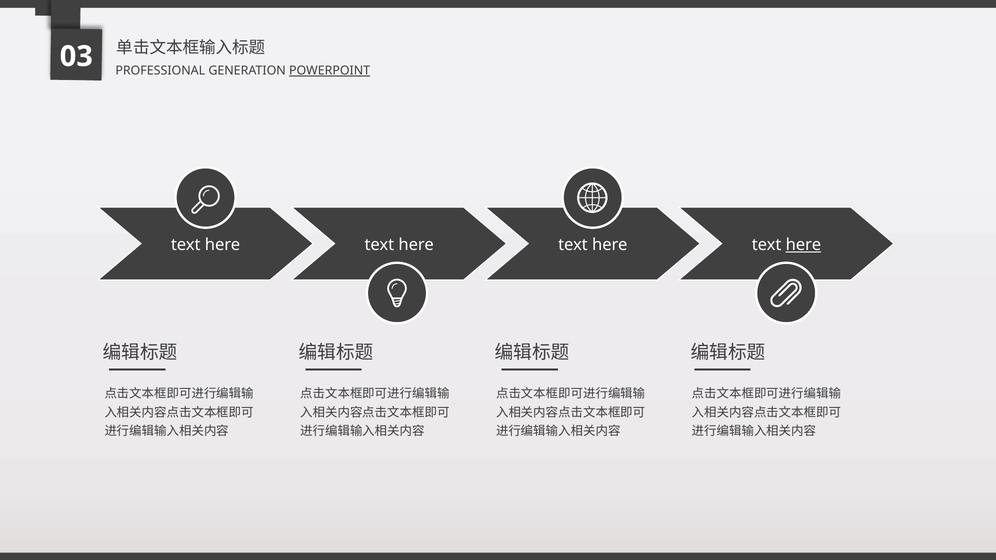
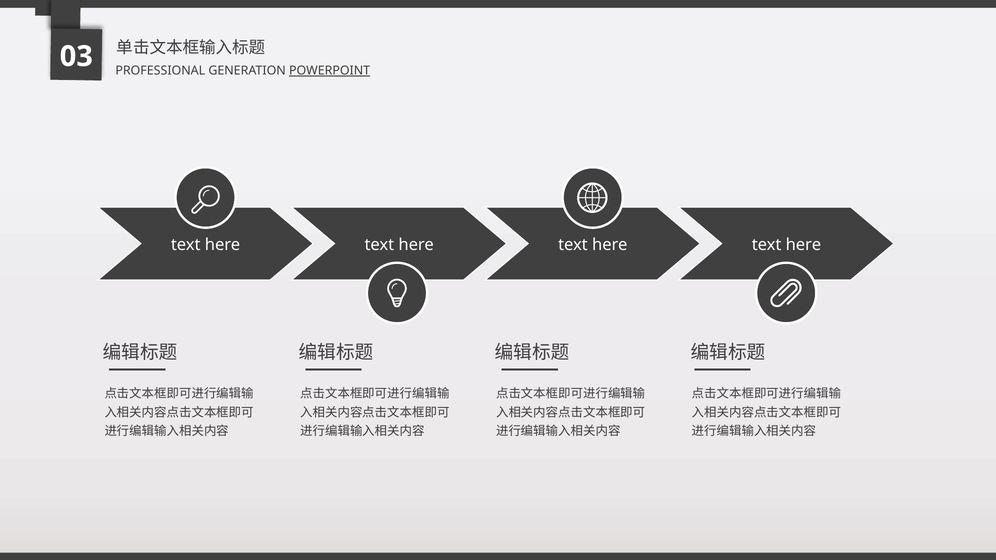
here at (803, 245) underline: present -> none
